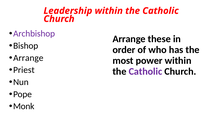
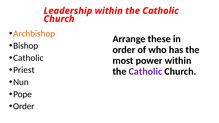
Archbishop colour: purple -> orange
Arrange at (28, 58): Arrange -> Catholic
Monk at (24, 106): Monk -> Order
